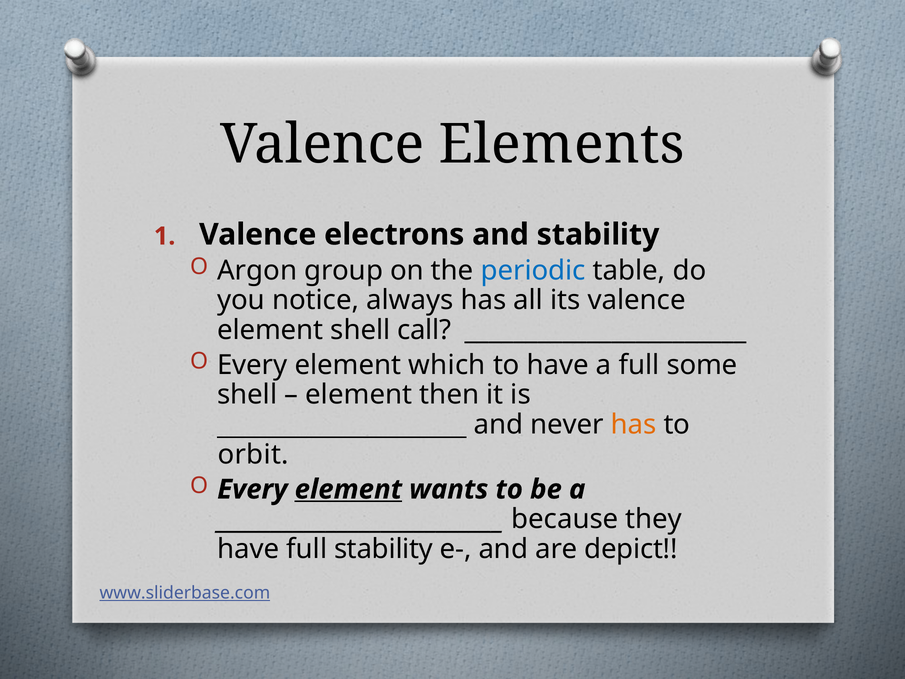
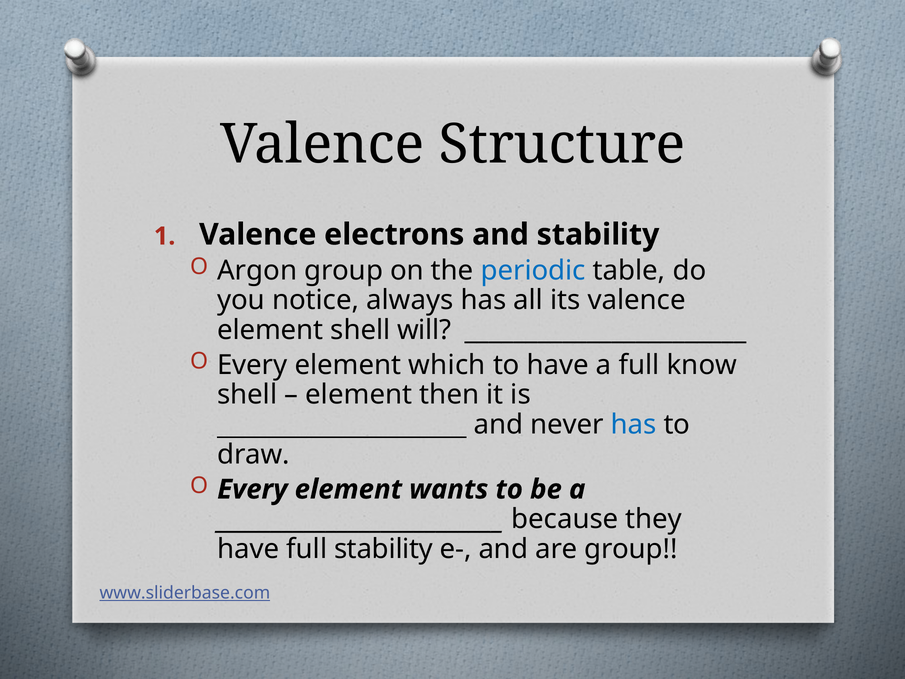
Elements: Elements -> Structure
call: call -> will
some: some -> know
has at (634, 425) colour: orange -> blue
orbit: orbit -> draw
element at (348, 489) underline: present -> none
are depict: depict -> group
